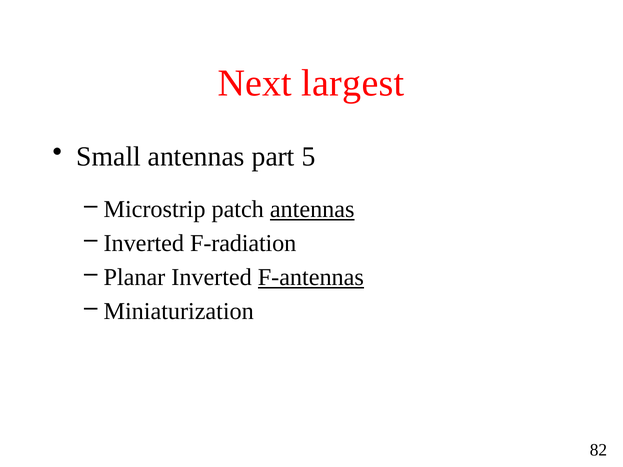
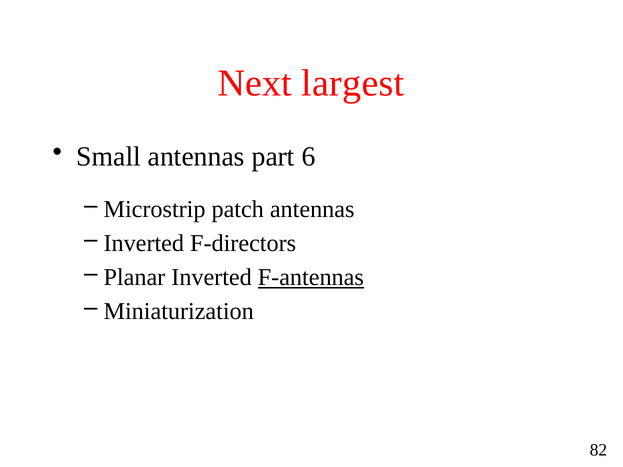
5: 5 -> 6
antennas at (312, 209) underline: present -> none
F-radiation: F-radiation -> F-directors
